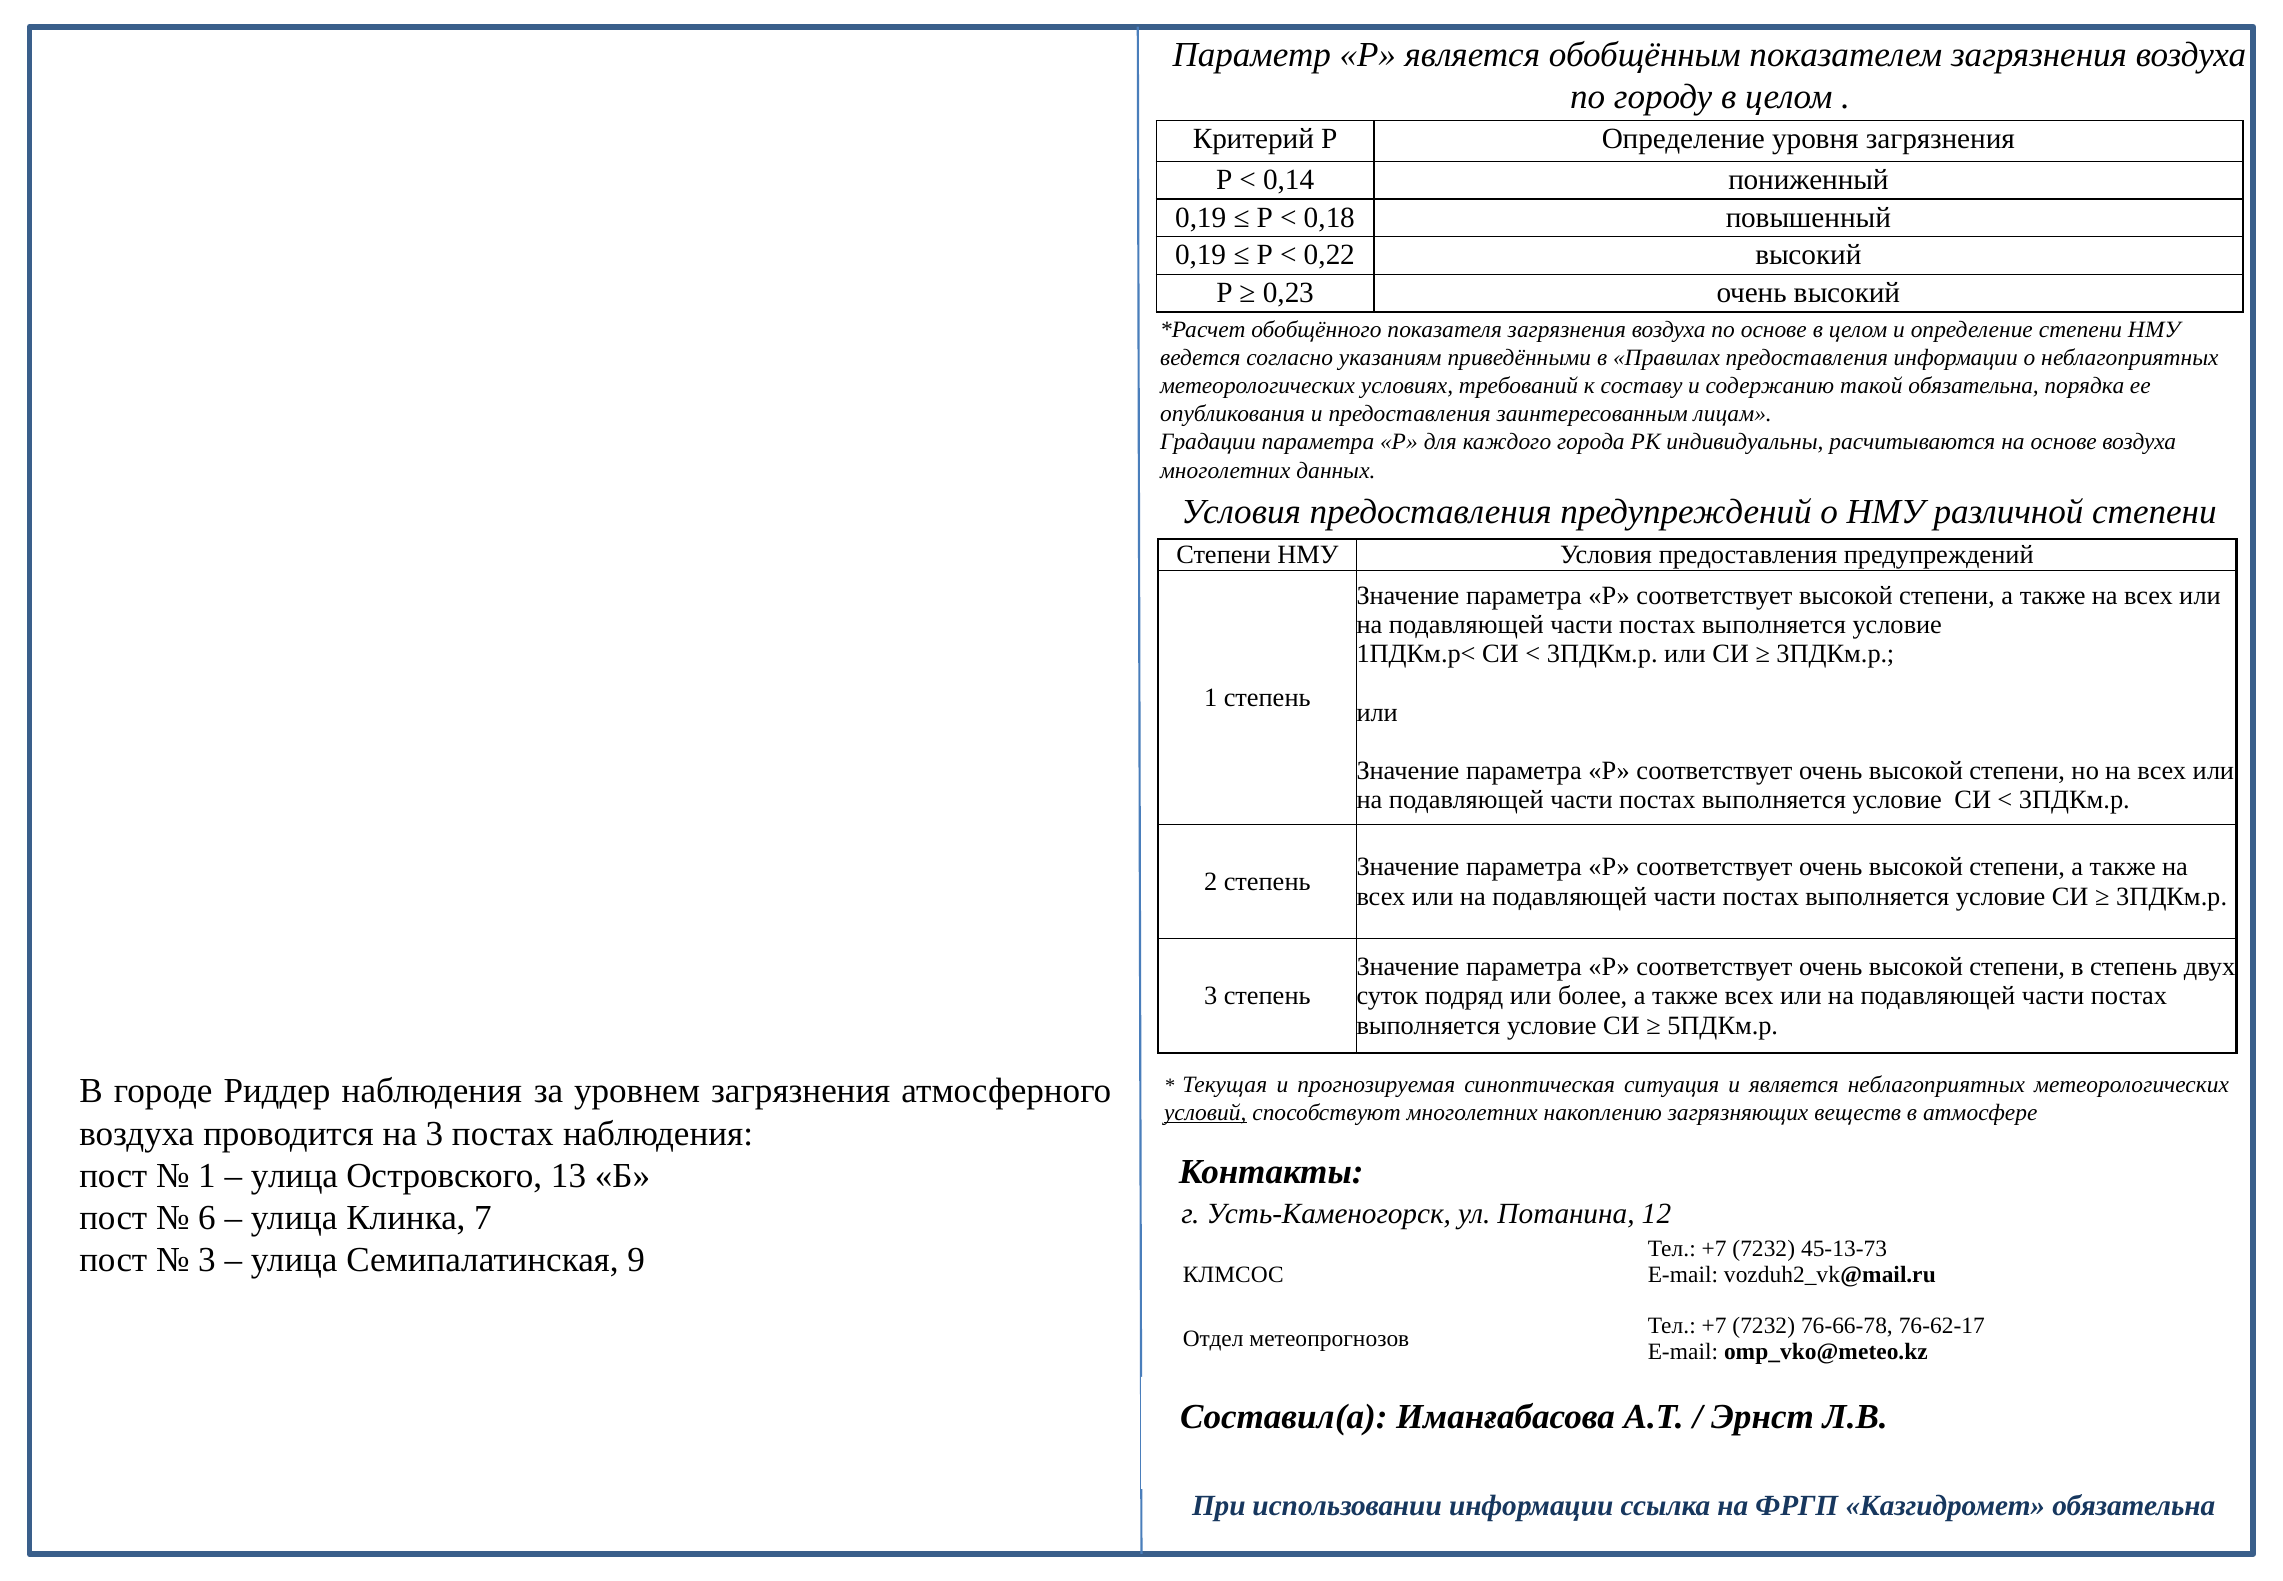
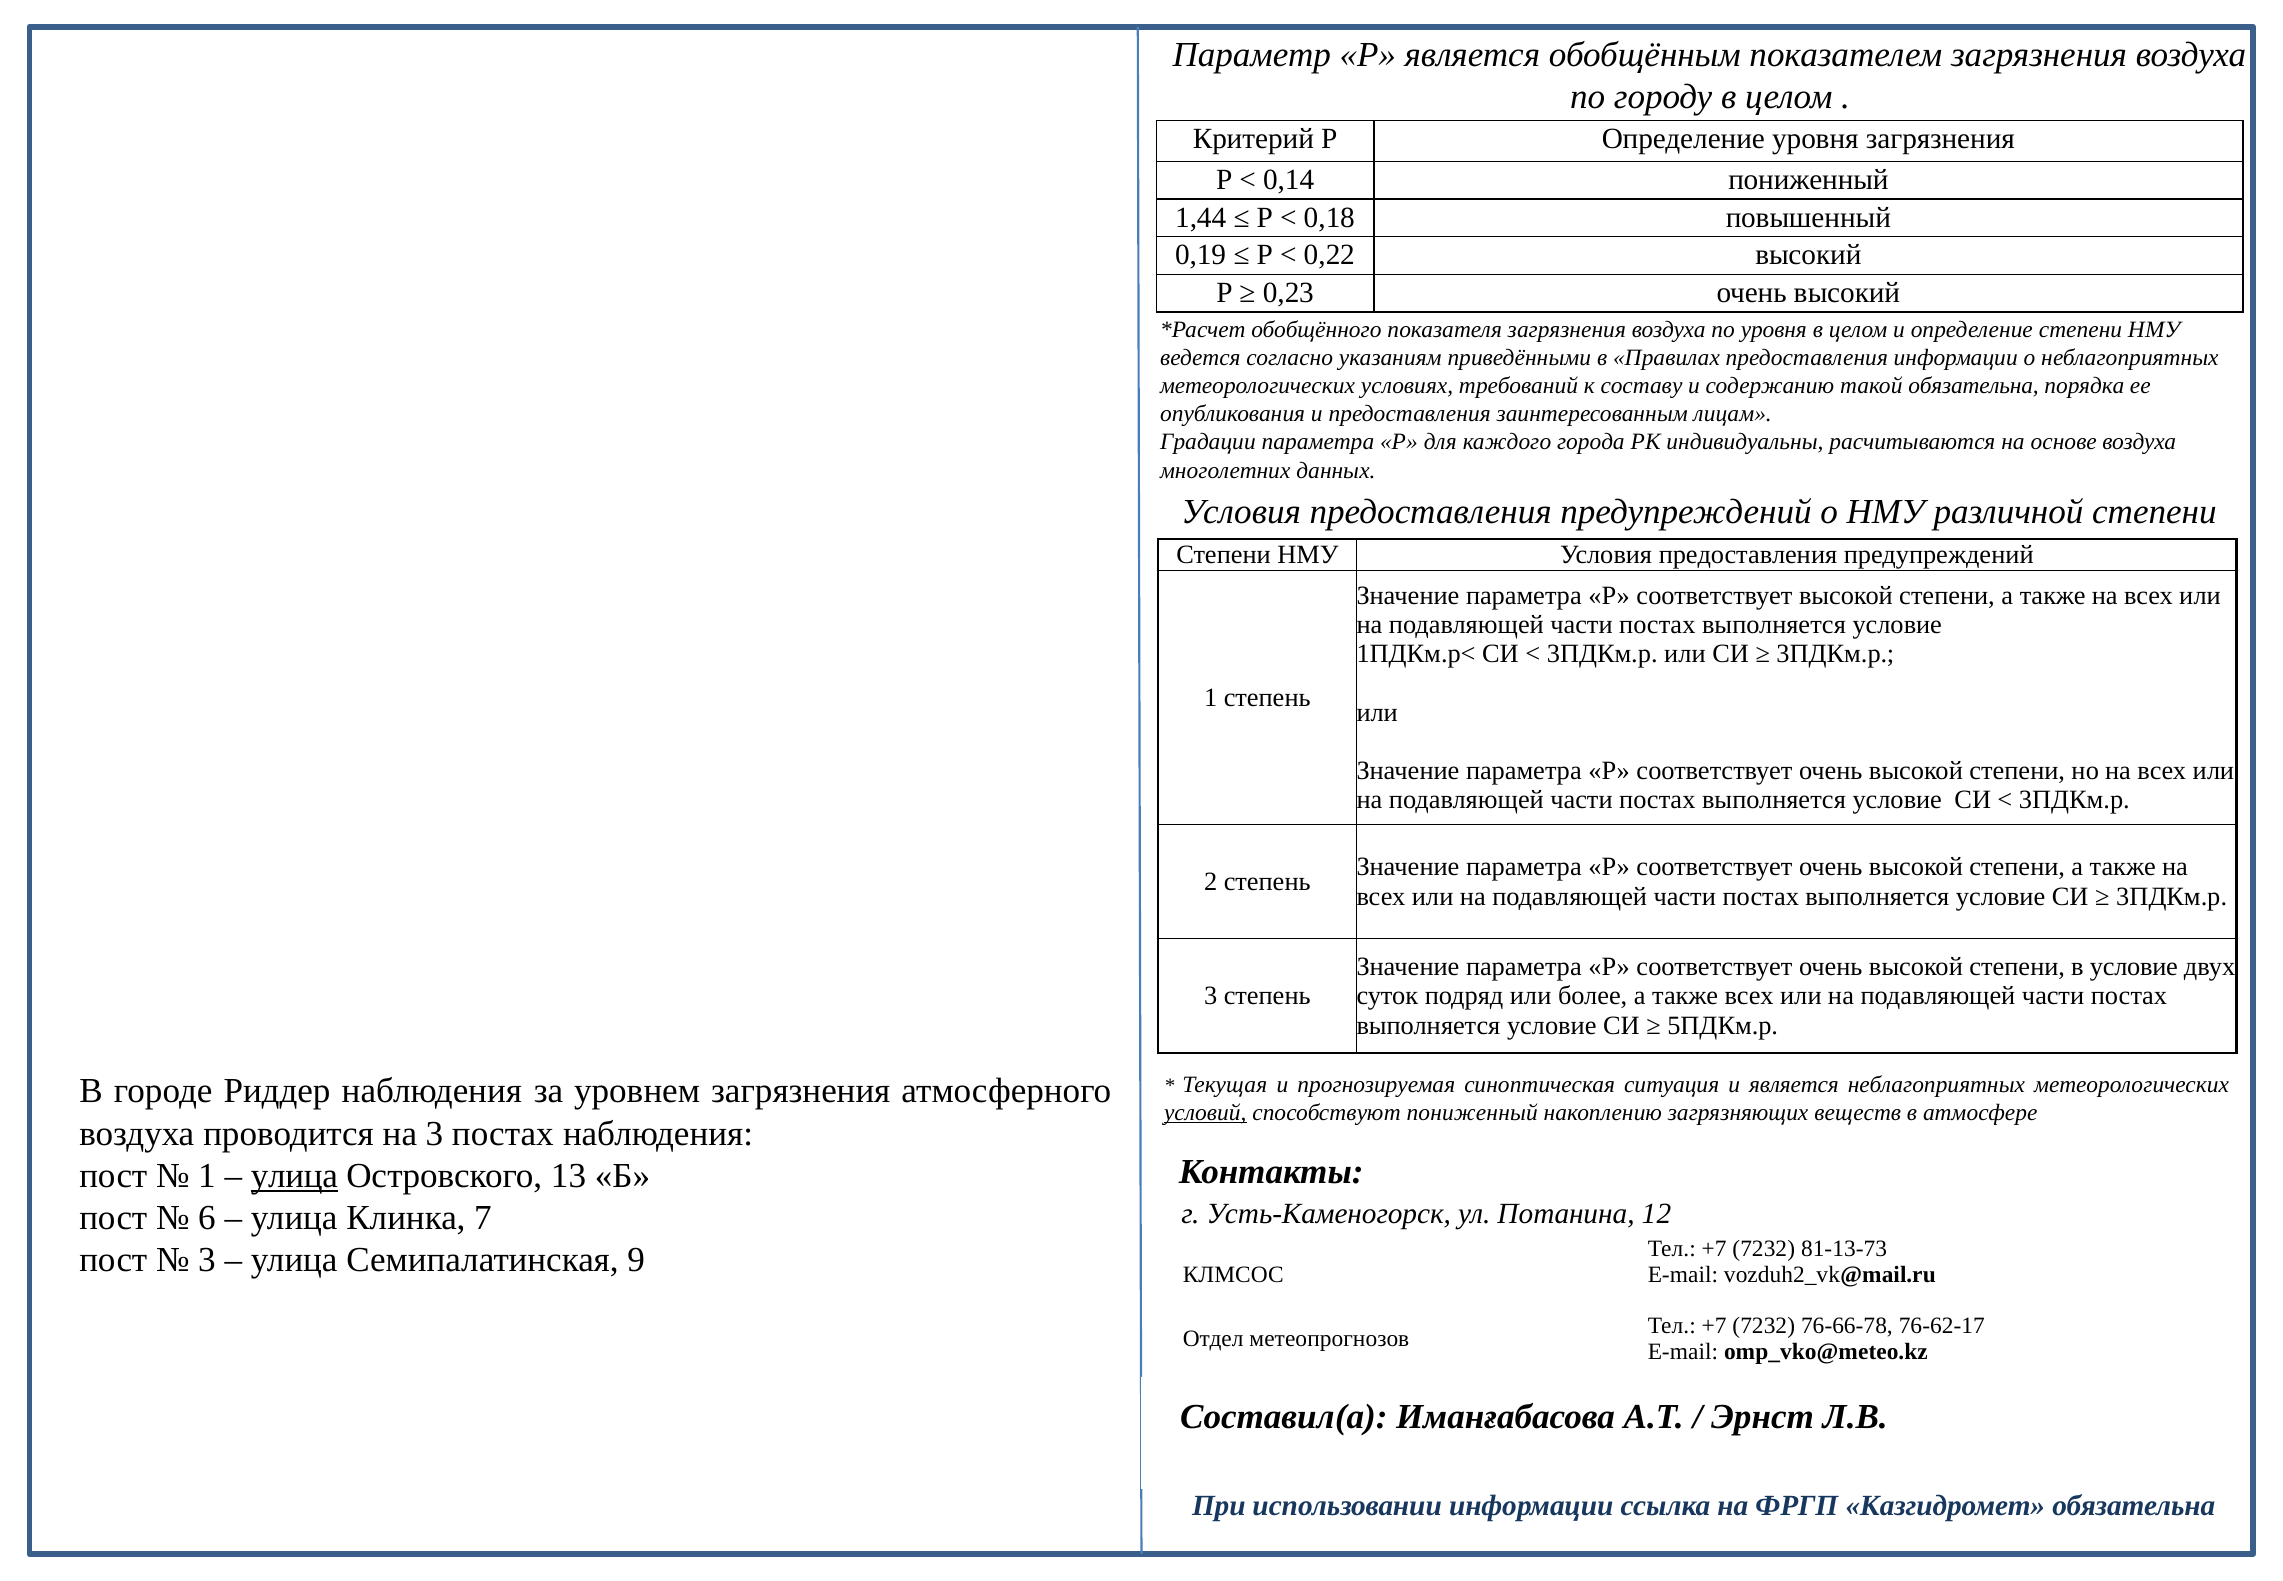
0,19 at (1201, 217): 0,19 -> 1,44
по основе: основе -> уровня
в степень: степень -> условие
способствуют многолетних: многолетних -> пониженный
улица at (294, 1175) underline: none -> present
45-13-73: 45-13-73 -> 81-13-73
